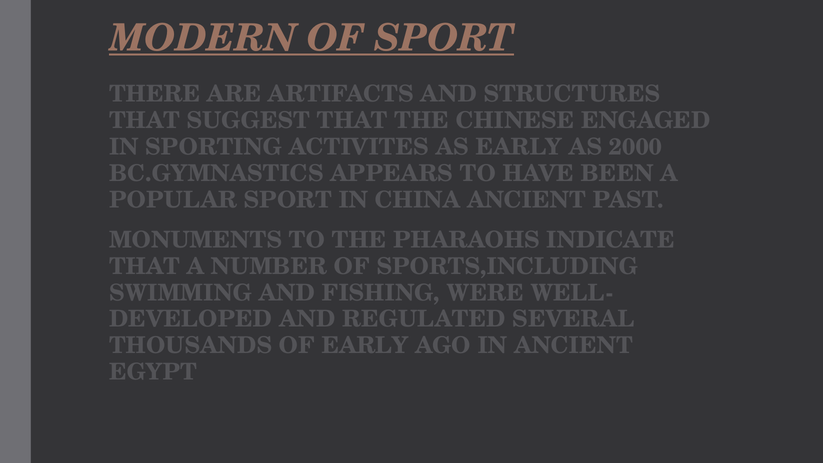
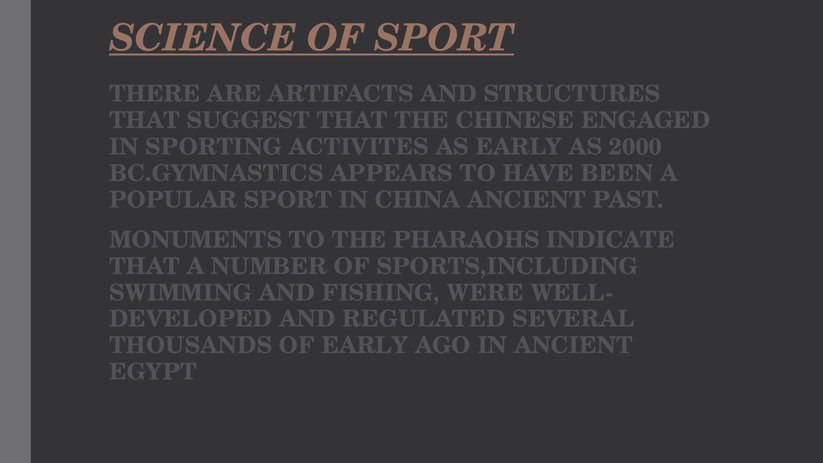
MODERN: MODERN -> SCIENCE
